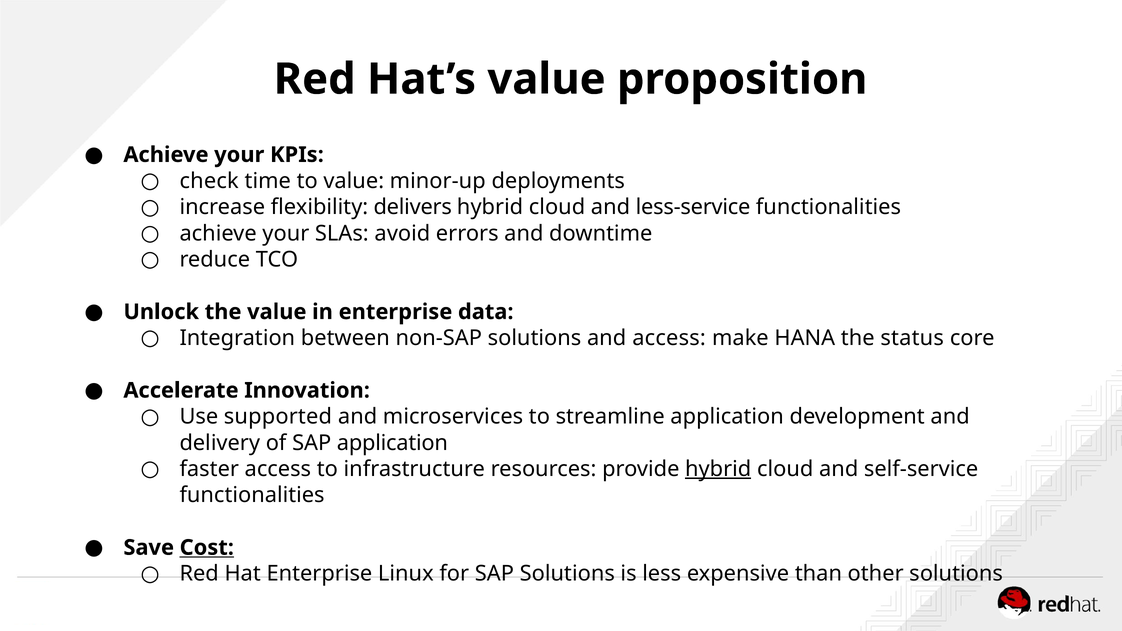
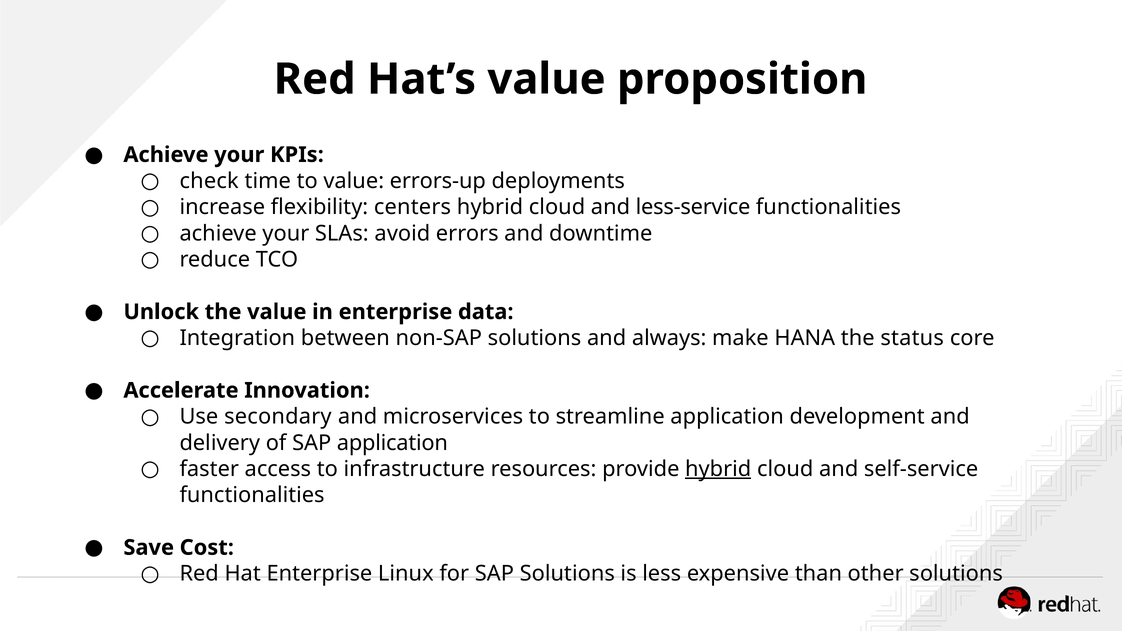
minor-up: minor-up -> errors-up
delivers: delivers -> centers
and access: access -> always
supported: supported -> secondary
Cost underline: present -> none
